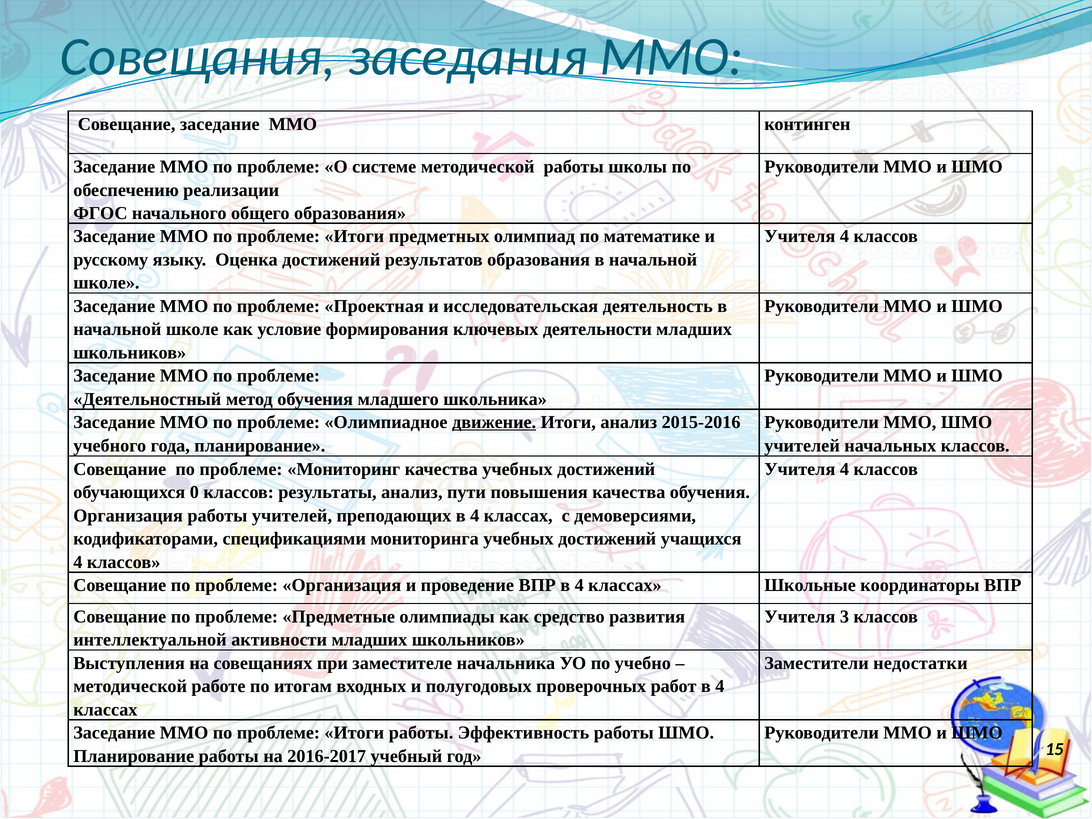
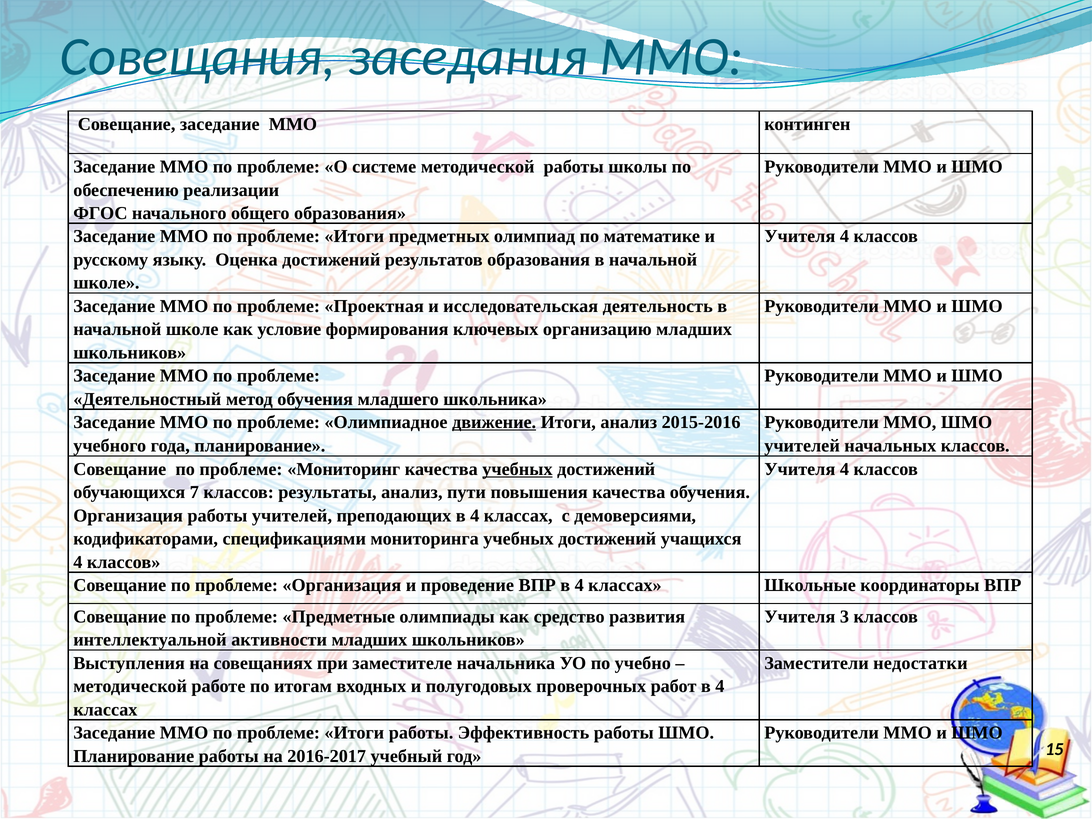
деятельности: деятельности -> организацию
учебных at (517, 469) underline: none -> present
0: 0 -> 7
